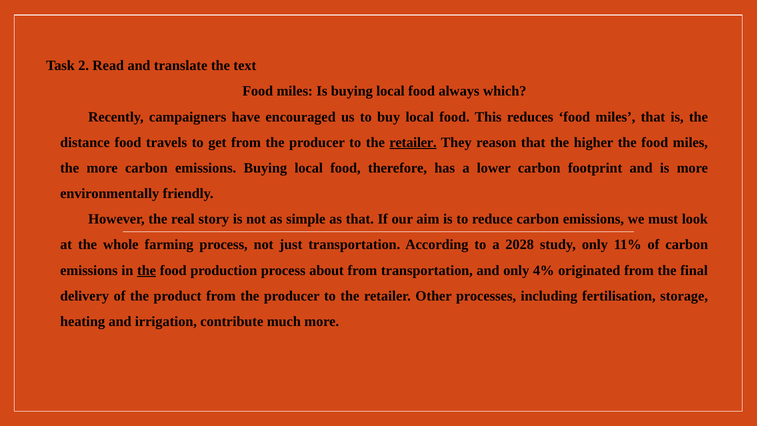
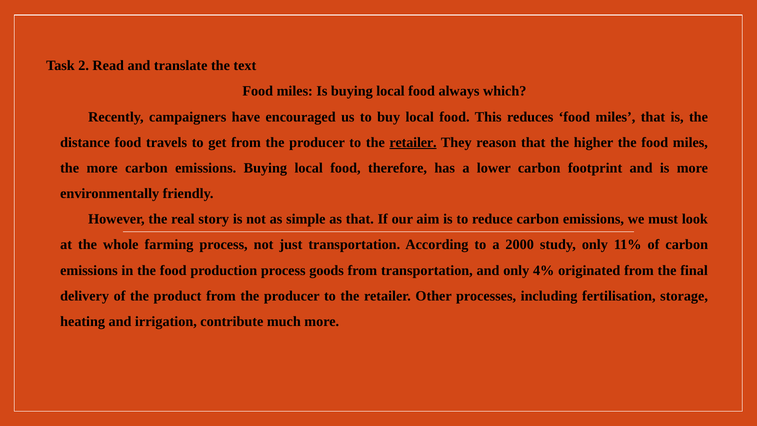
2028: 2028 -> 2000
the at (147, 270) underline: present -> none
about: about -> goods
